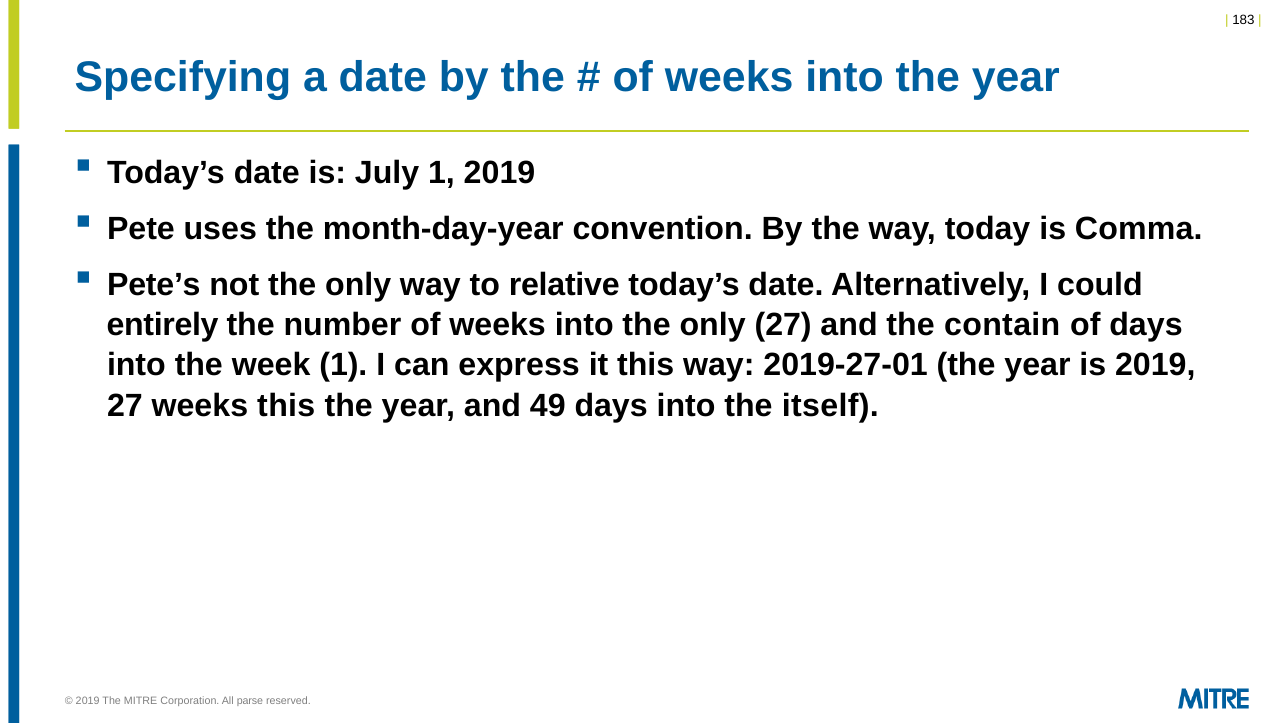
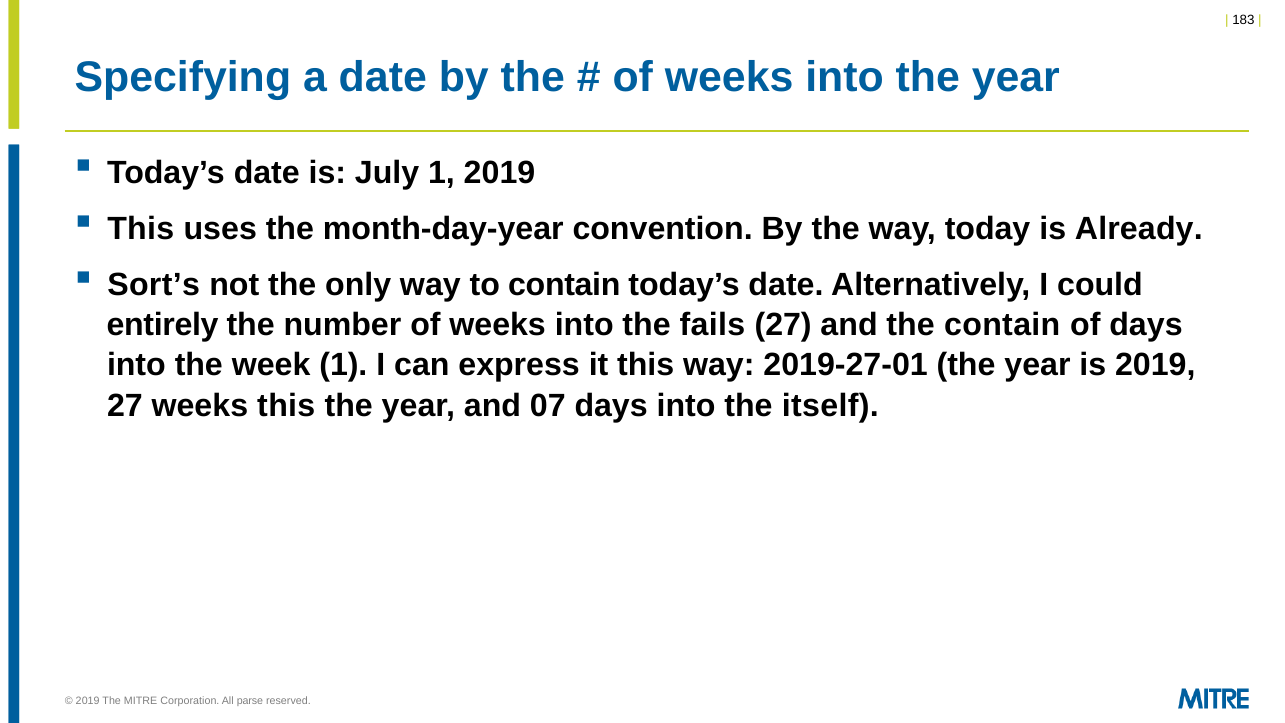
Pete at (141, 229): Pete -> This
Comma: Comma -> Already
Pete’s: Pete’s -> Sort’s
to relative: relative -> contain
into the only: only -> fails
49: 49 -> 07
